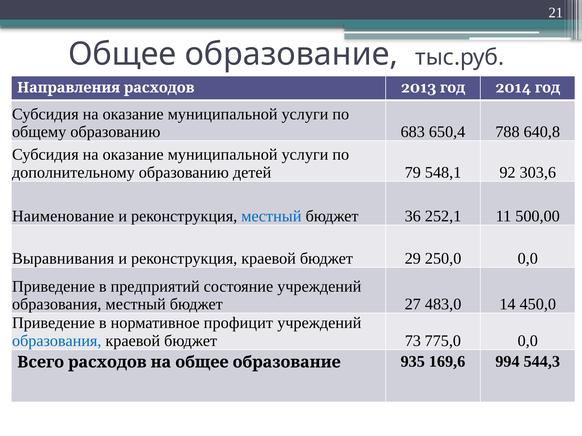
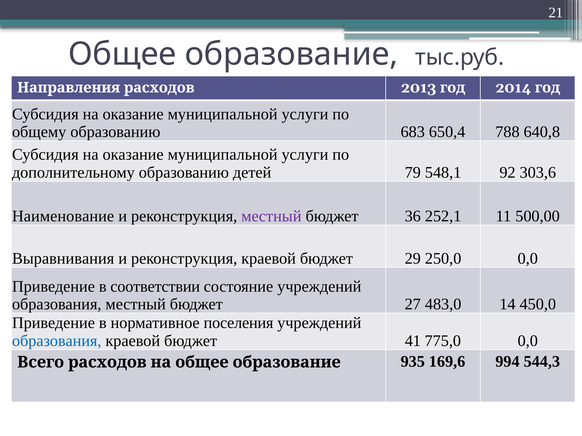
местный at (271, 216) colour: blue -> purple
предприятий: предприятий -> соответствии
профицит: профицит -> поселения
73: 73 -> 41
